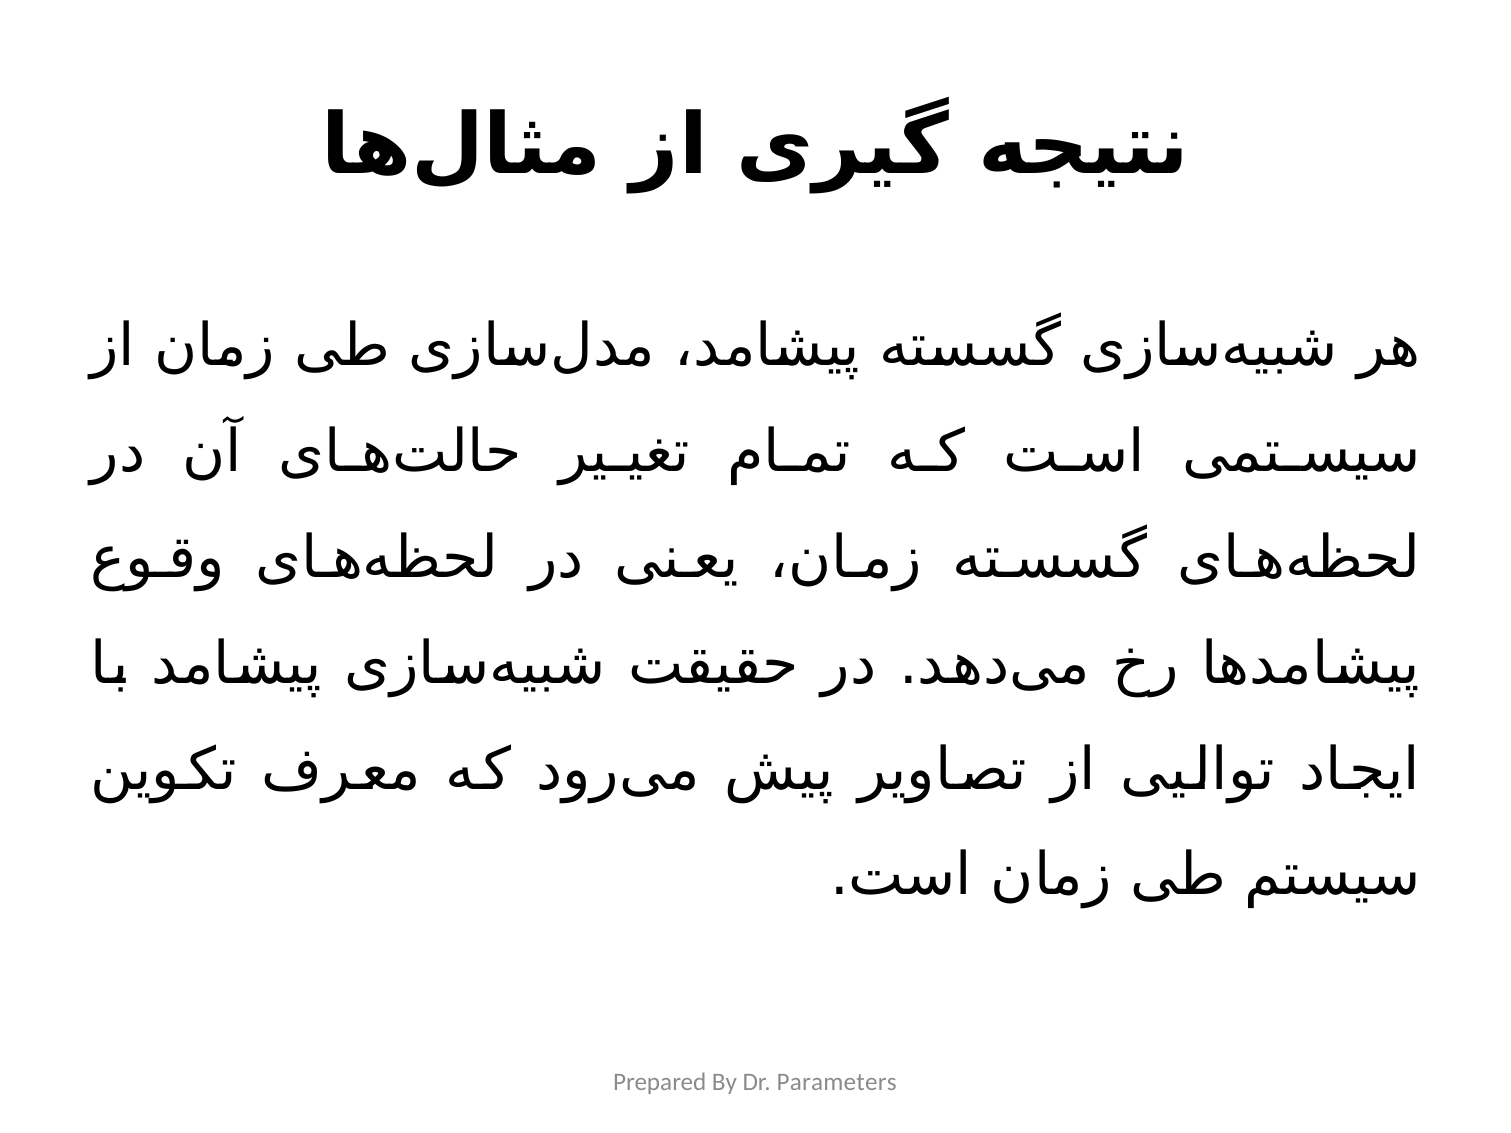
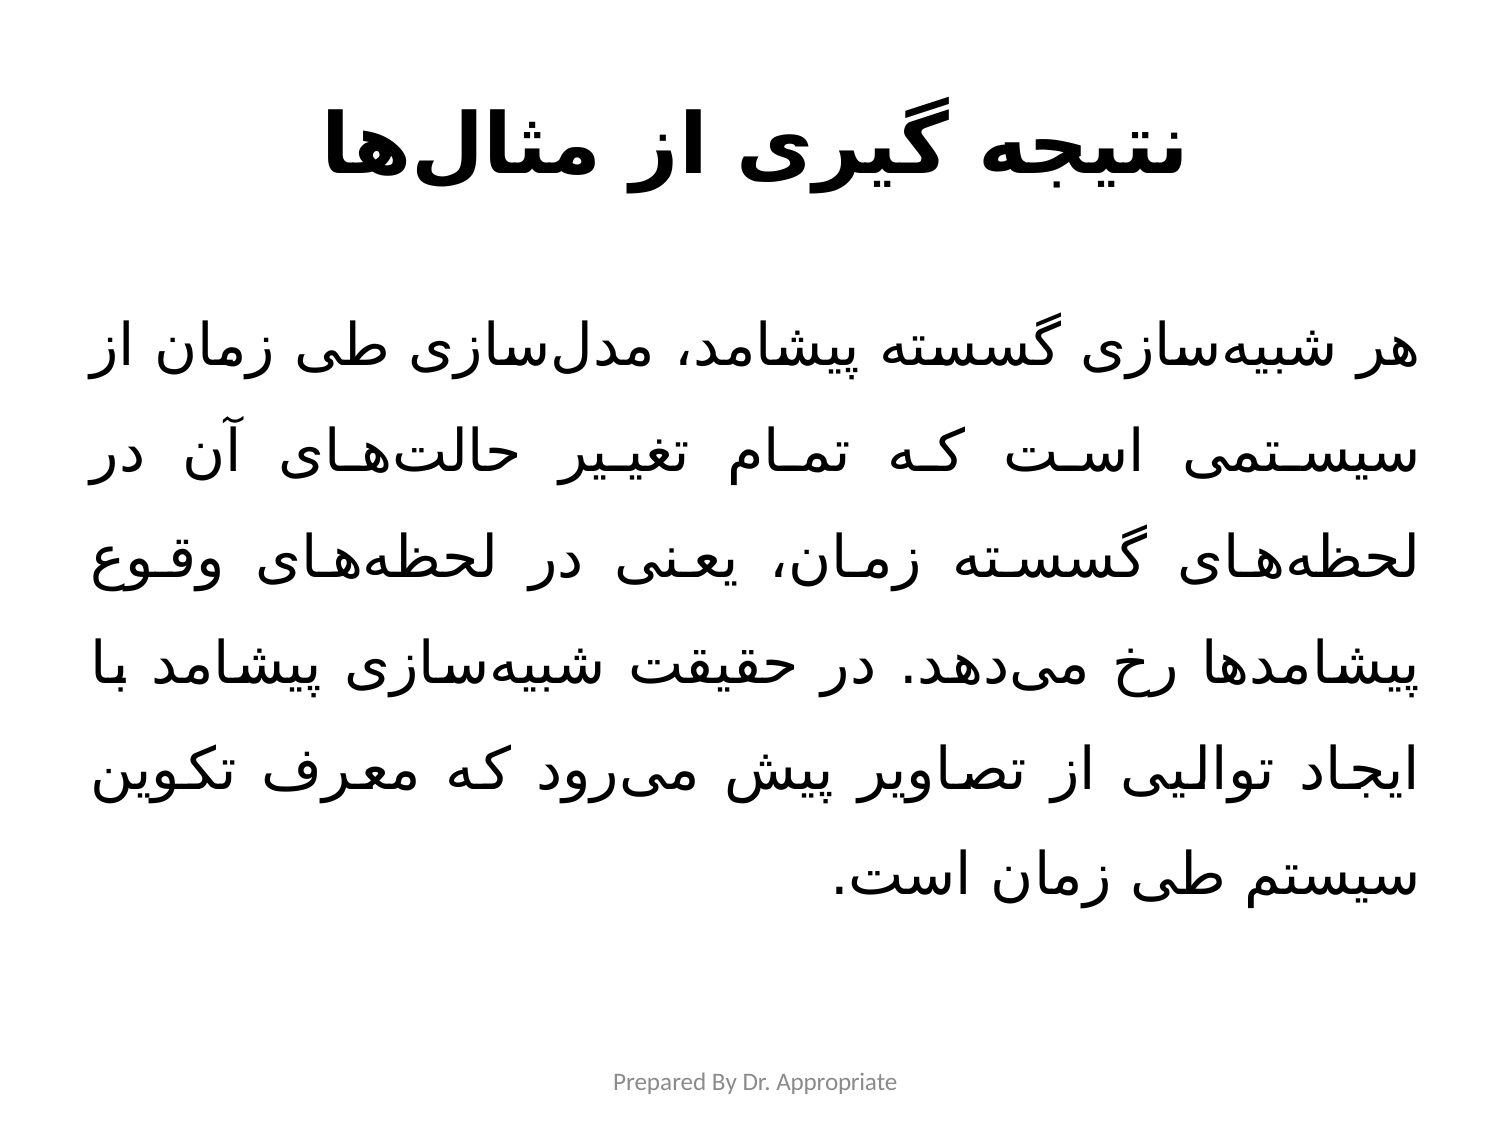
Parameters: Parameters -> Appropriate
